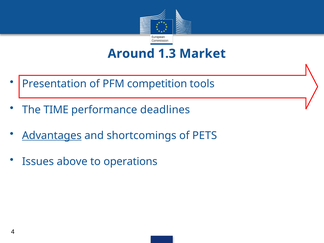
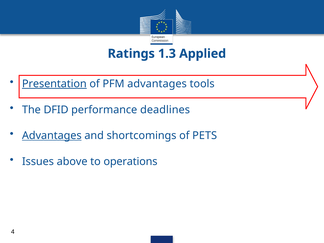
Around: Around -> Ratings
Market: Market -> Applied
Presentation underline: none -> present
PFM competition: competition -> advantages
TIME: TIME -> DFID
